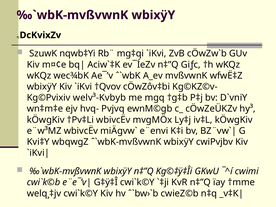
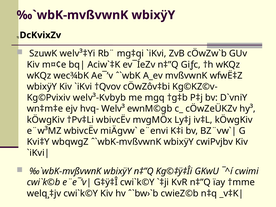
nqwb‡Yi: nqwb‡Yi -> welv³‡Yi
Pvjvq: Pvjvq -> Welv³
